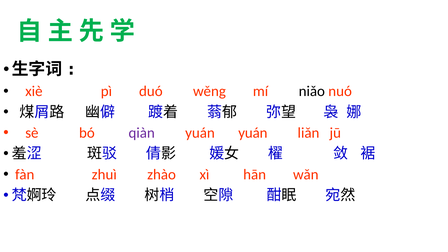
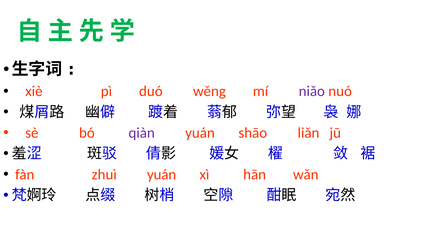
niǎo colour: black -> purple
yuán yuán: yuán -> shāo
zhuì zhào: zhào -> yuán
